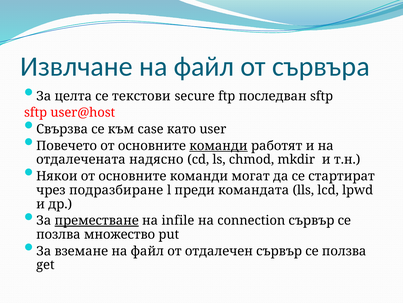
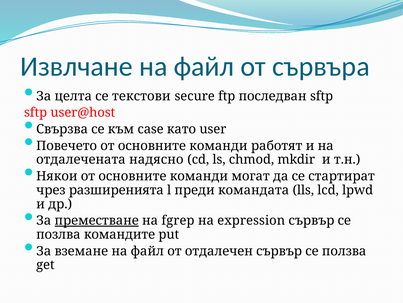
команди at (218, 145) underline: present -> none
подразбиране: подразбиране -> разширенията
infile: infile -> fgrep
connection: connection -> expression
множество: множество -> командите
